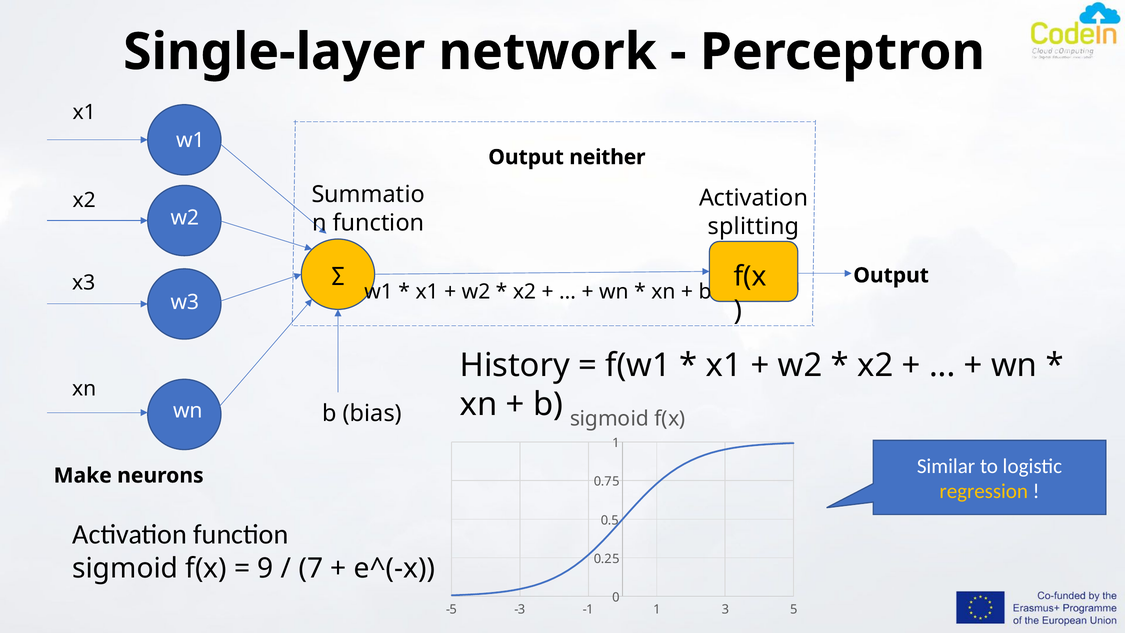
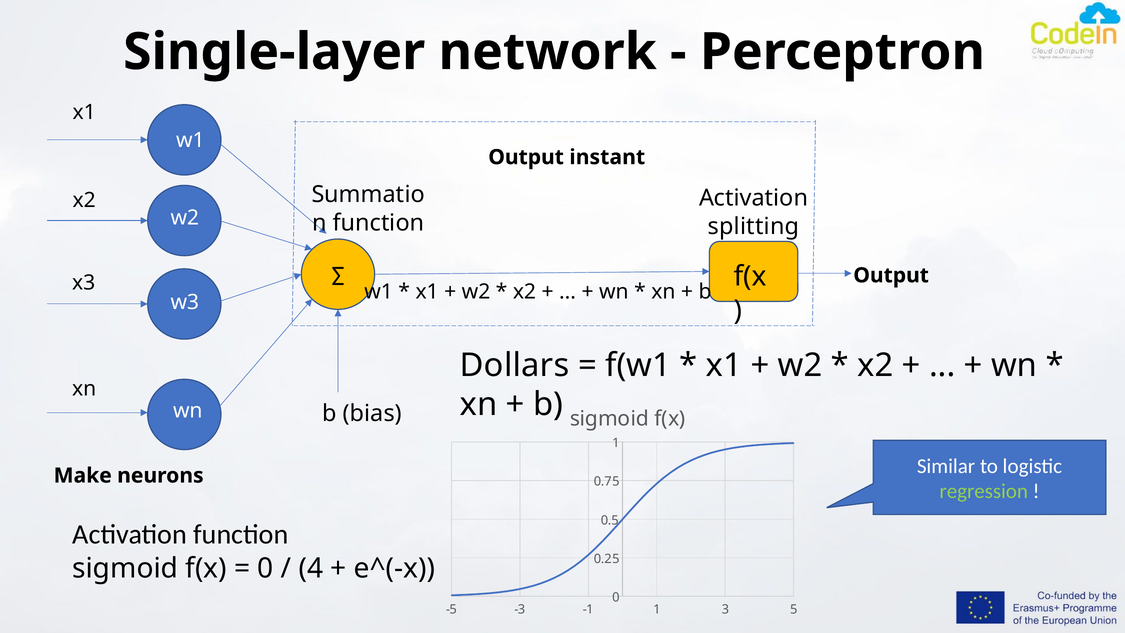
neither: neither -> instant
History: History -> Dollars
regression colour: yellow -> light green
9 at (266, 568): 9 -> 0
7: 7 -> 4
